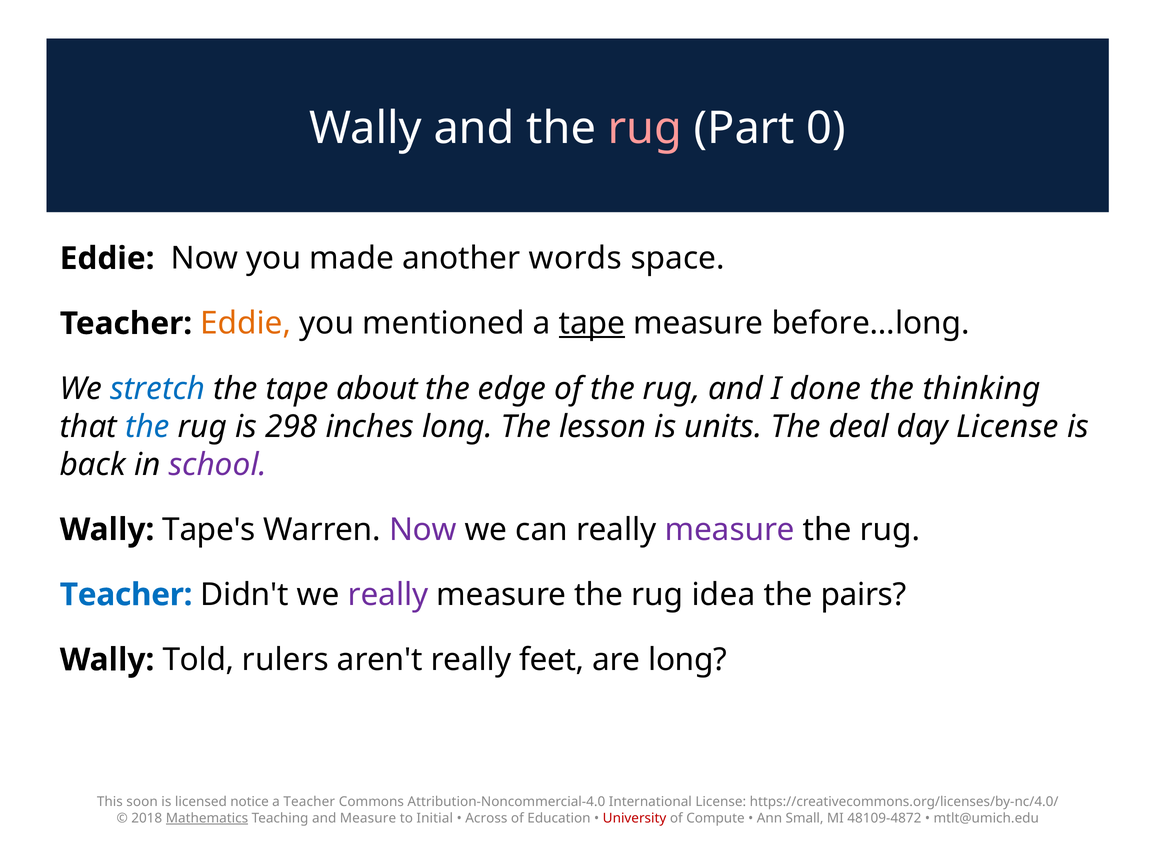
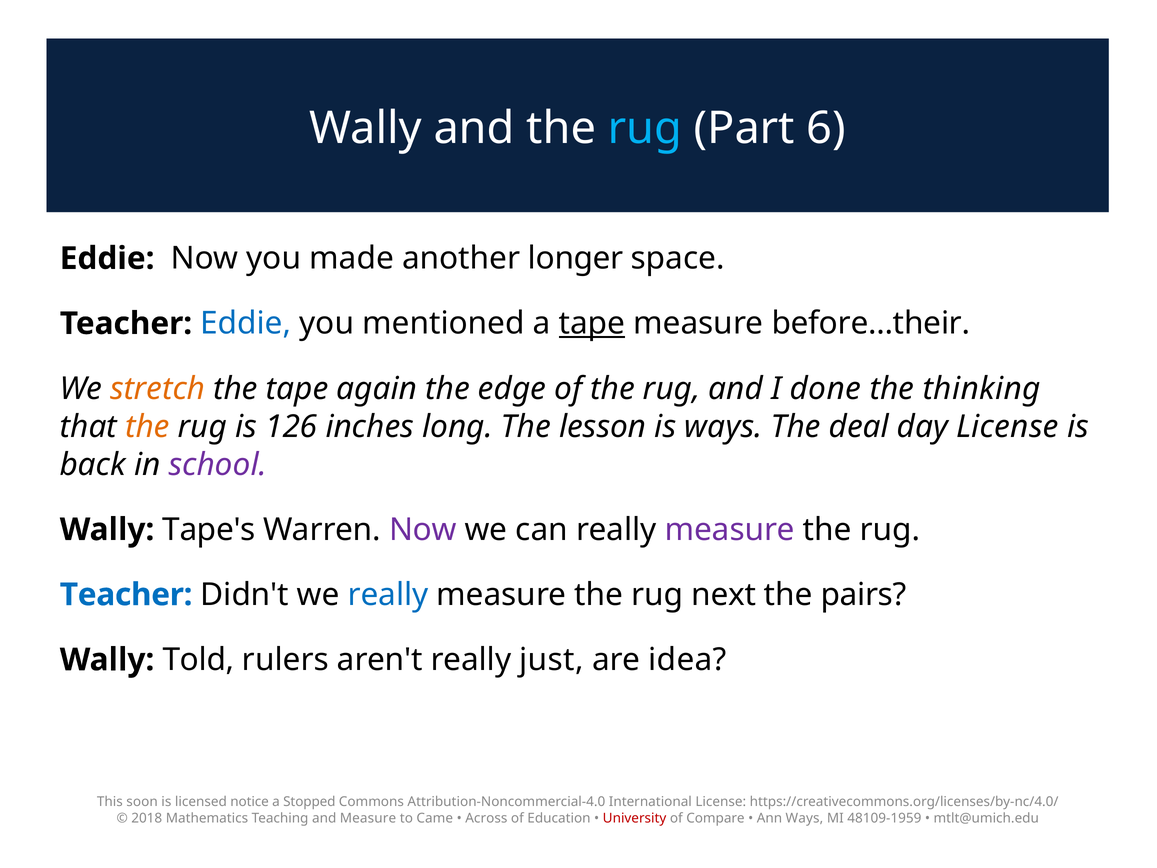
rug at (645, 129) colour: pink -> light blue
0: 0 -> 6
words: words -> longer
Eddie at (246, 324) colour: orange -> blue
before…long: before…long -> before…their
stretch colour: blue -> orange
about: about -> again
the at (147, 427) colour: blue -> orange
298: 298 -> 126
is units: units -> ways
really at (388, 595) colour: purple -> blue
idea: idea -> next
feet: feet -> just
are long: long -> idea
a Teacher: Teacher -> Stopped
Mathematics underline: present -> none
Initial: Initial -> Came
Compute: Compute -> Compare
Ann Small: Small -> Ways
48109-4872: 48109-4872 -> 48109-1959
